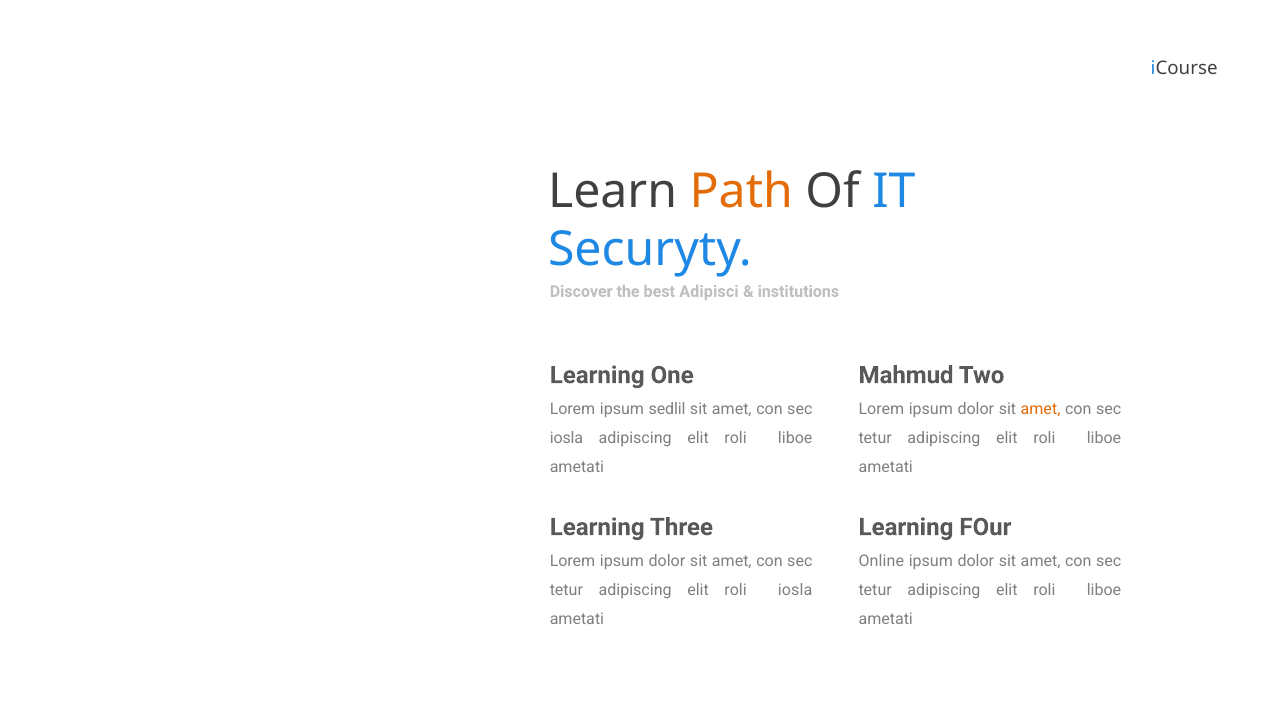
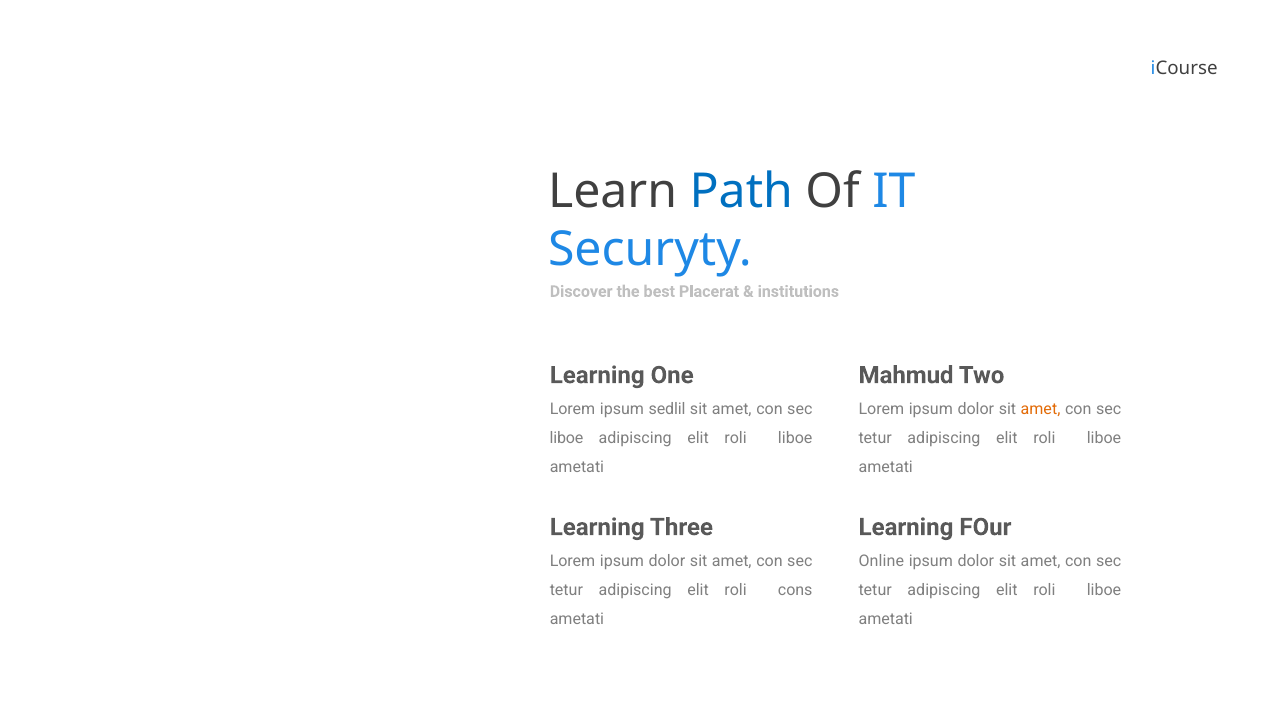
Path colour: orange -> blue
Adipisci: Adipisci -> Placerat
iosla at (566, 438): iosla -> liboe
roli iosla: iosla -> cons
